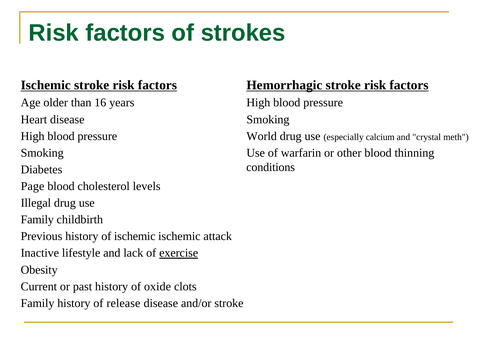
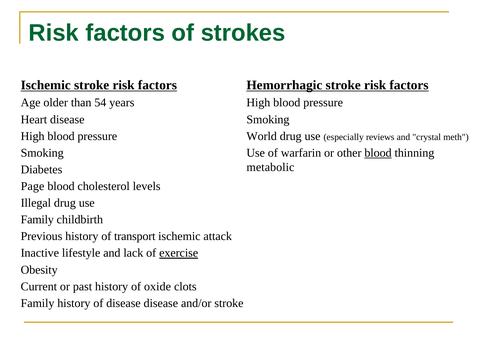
16: 16 -> 54
calcium: calcium -> reviews
blood at (378, 153) underline: none -> present
conditions: conditions -> metabolic
of ischemic: ischemic -> transport
of release: release -> disease
